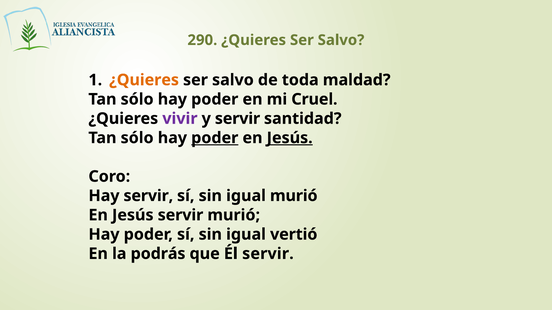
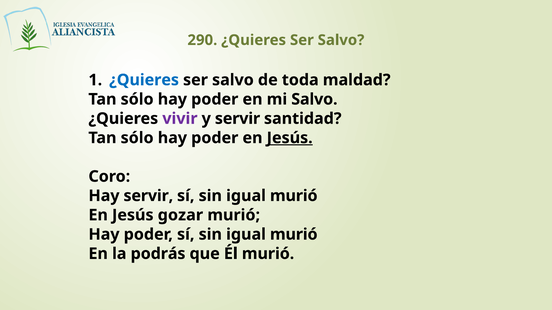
¿Quieres at (144, 80) colour: orange -> blue
mi Cruel: Cruel -> Salvo
poder at (215, 138) underline: present -> none
Jesús servir: servir -> gozar
vertió at (294, 235): vertió -> murió
Él servir: servir -> murió
